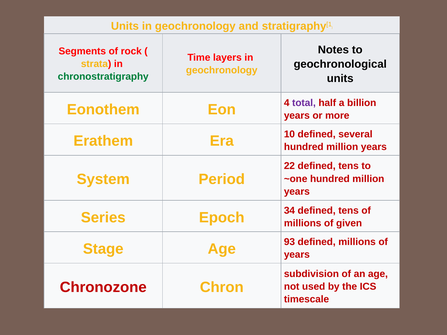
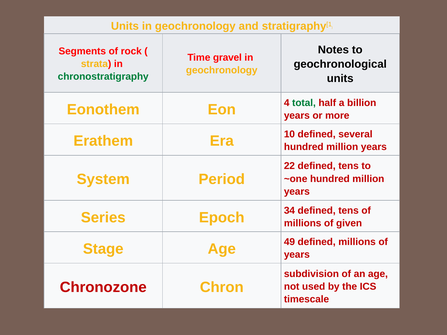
layers: layers -> gravel
total colour: purple -> green
93: 93 -> 49
